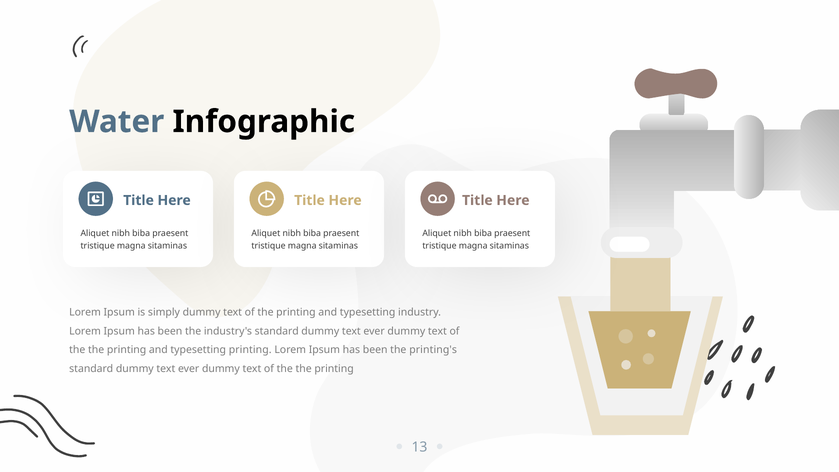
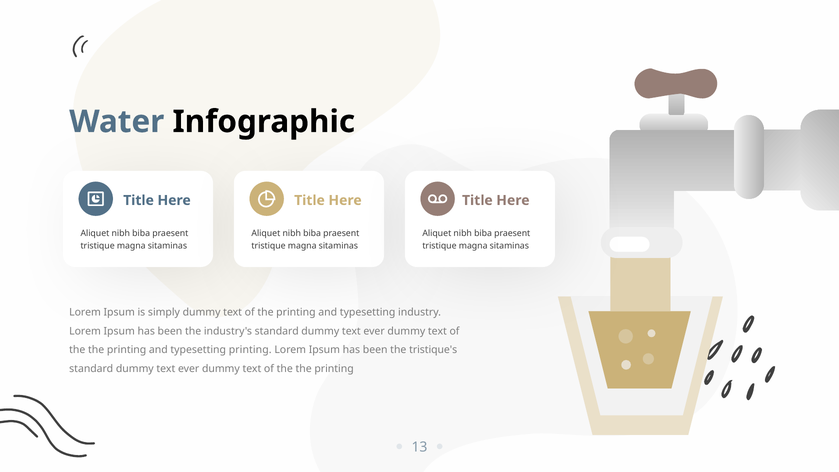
printing's: printing's -> tristique's
